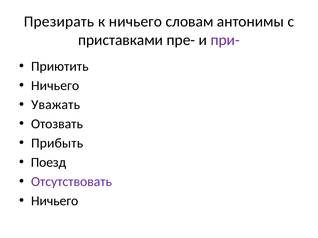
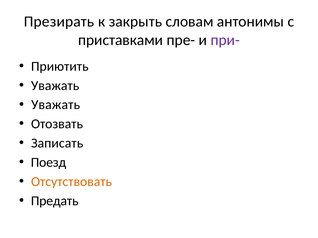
к ничьего: ничьего -> закрыть
Ничьего at (55, 86): Ничьего -> Уважать
Прибыть: Прибыть -> Записать
Отсутствовать colour: purple -> orange
Ничьего at (55, 201): Ничьего -> Предать
